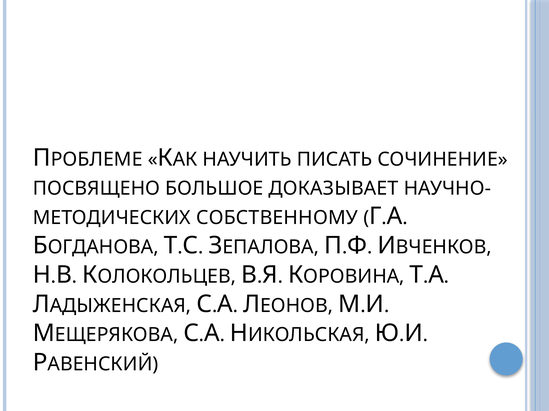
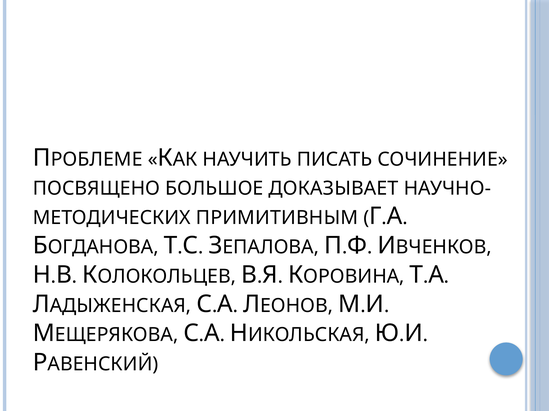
СОБСТВЕННОМУ: СОБСТВЕННОМУ -> ПРИМИТИВНЫМ
